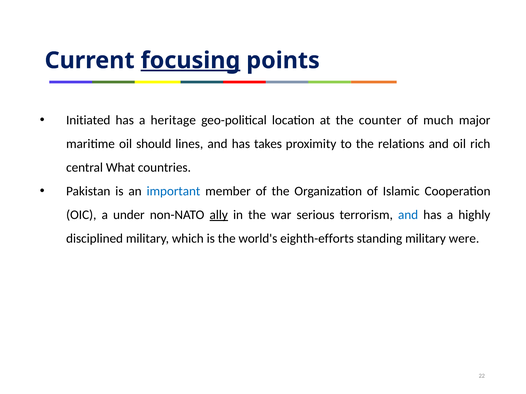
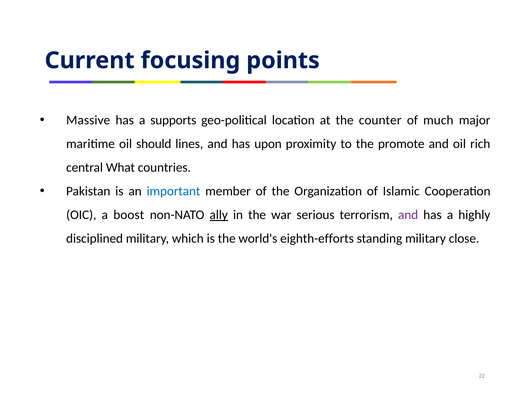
focusing underline: present -> none
Initiated: Initiated -> Massive
heritage: heritage -> supports
takes: takes -> upon
relations: relations -> promote
under: under -> boost
and at (408, 215) colour: blue -> purple
were: were -> close
